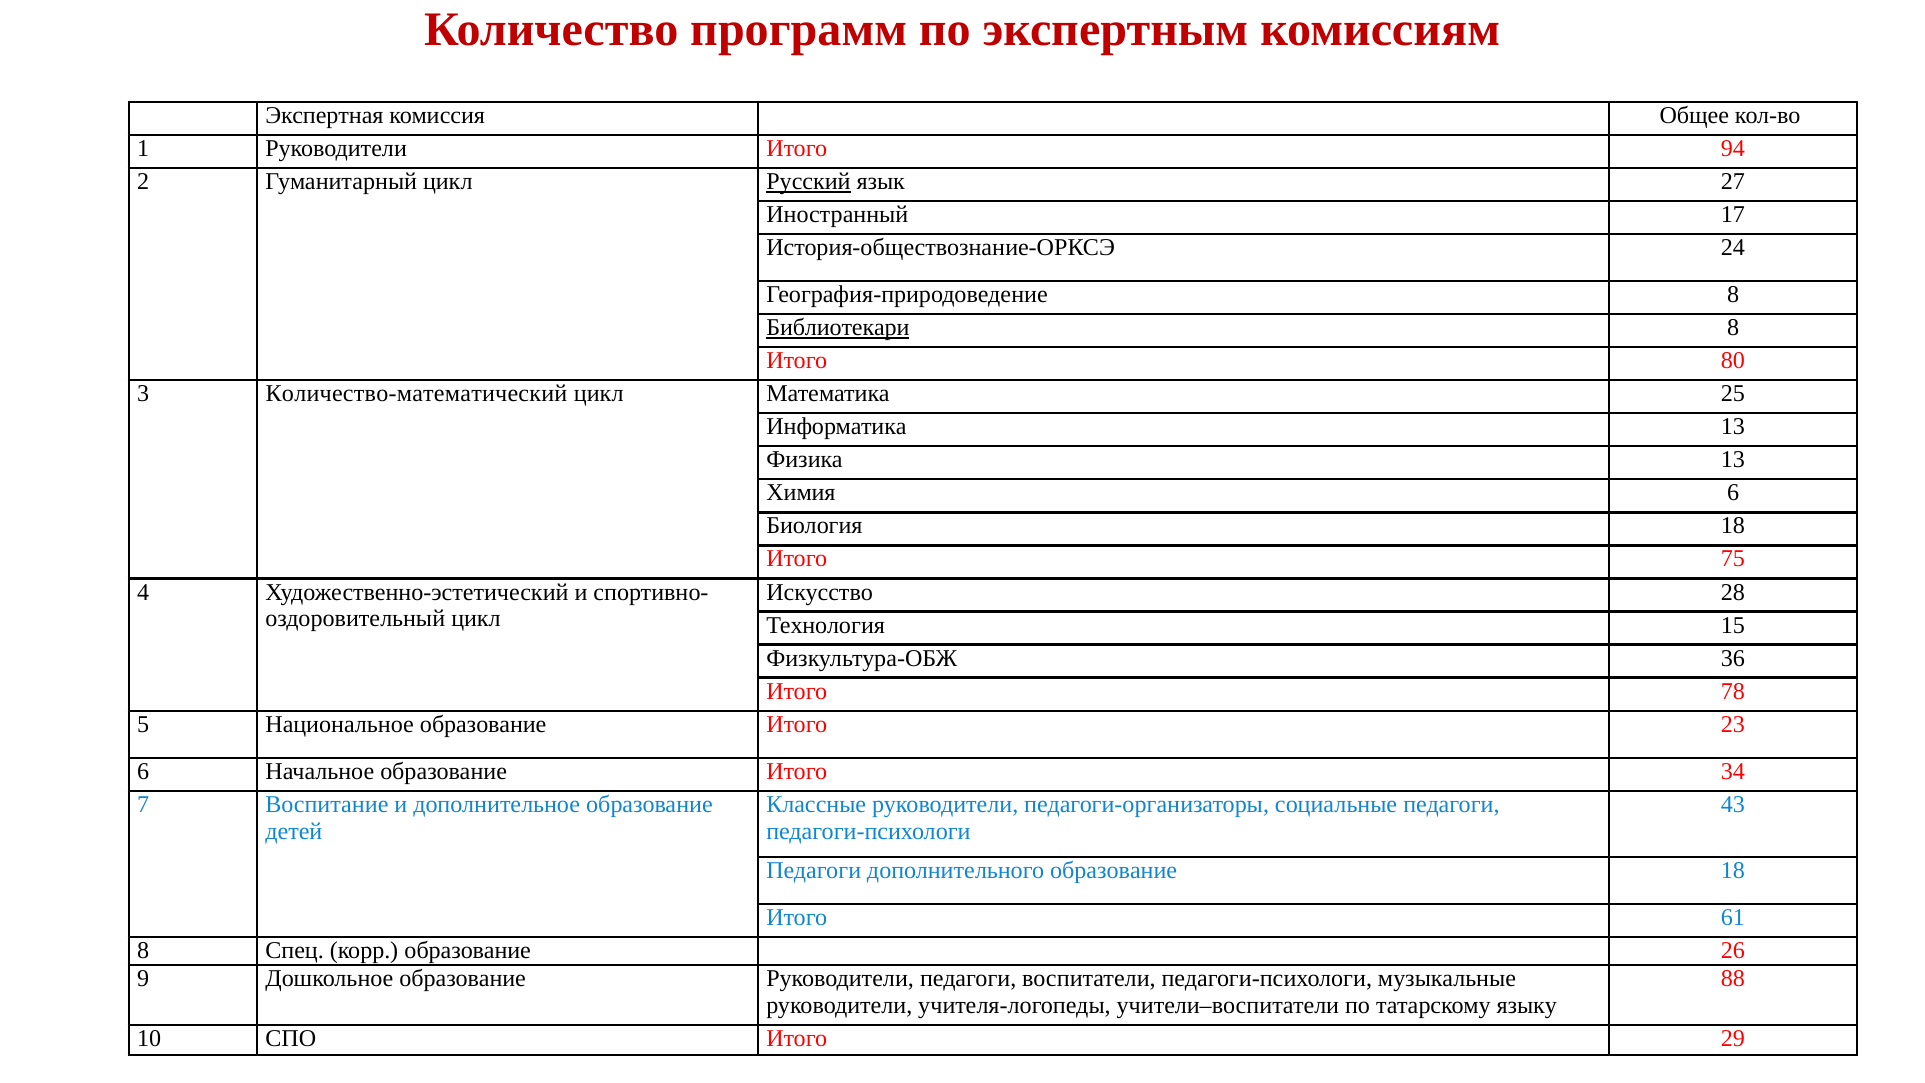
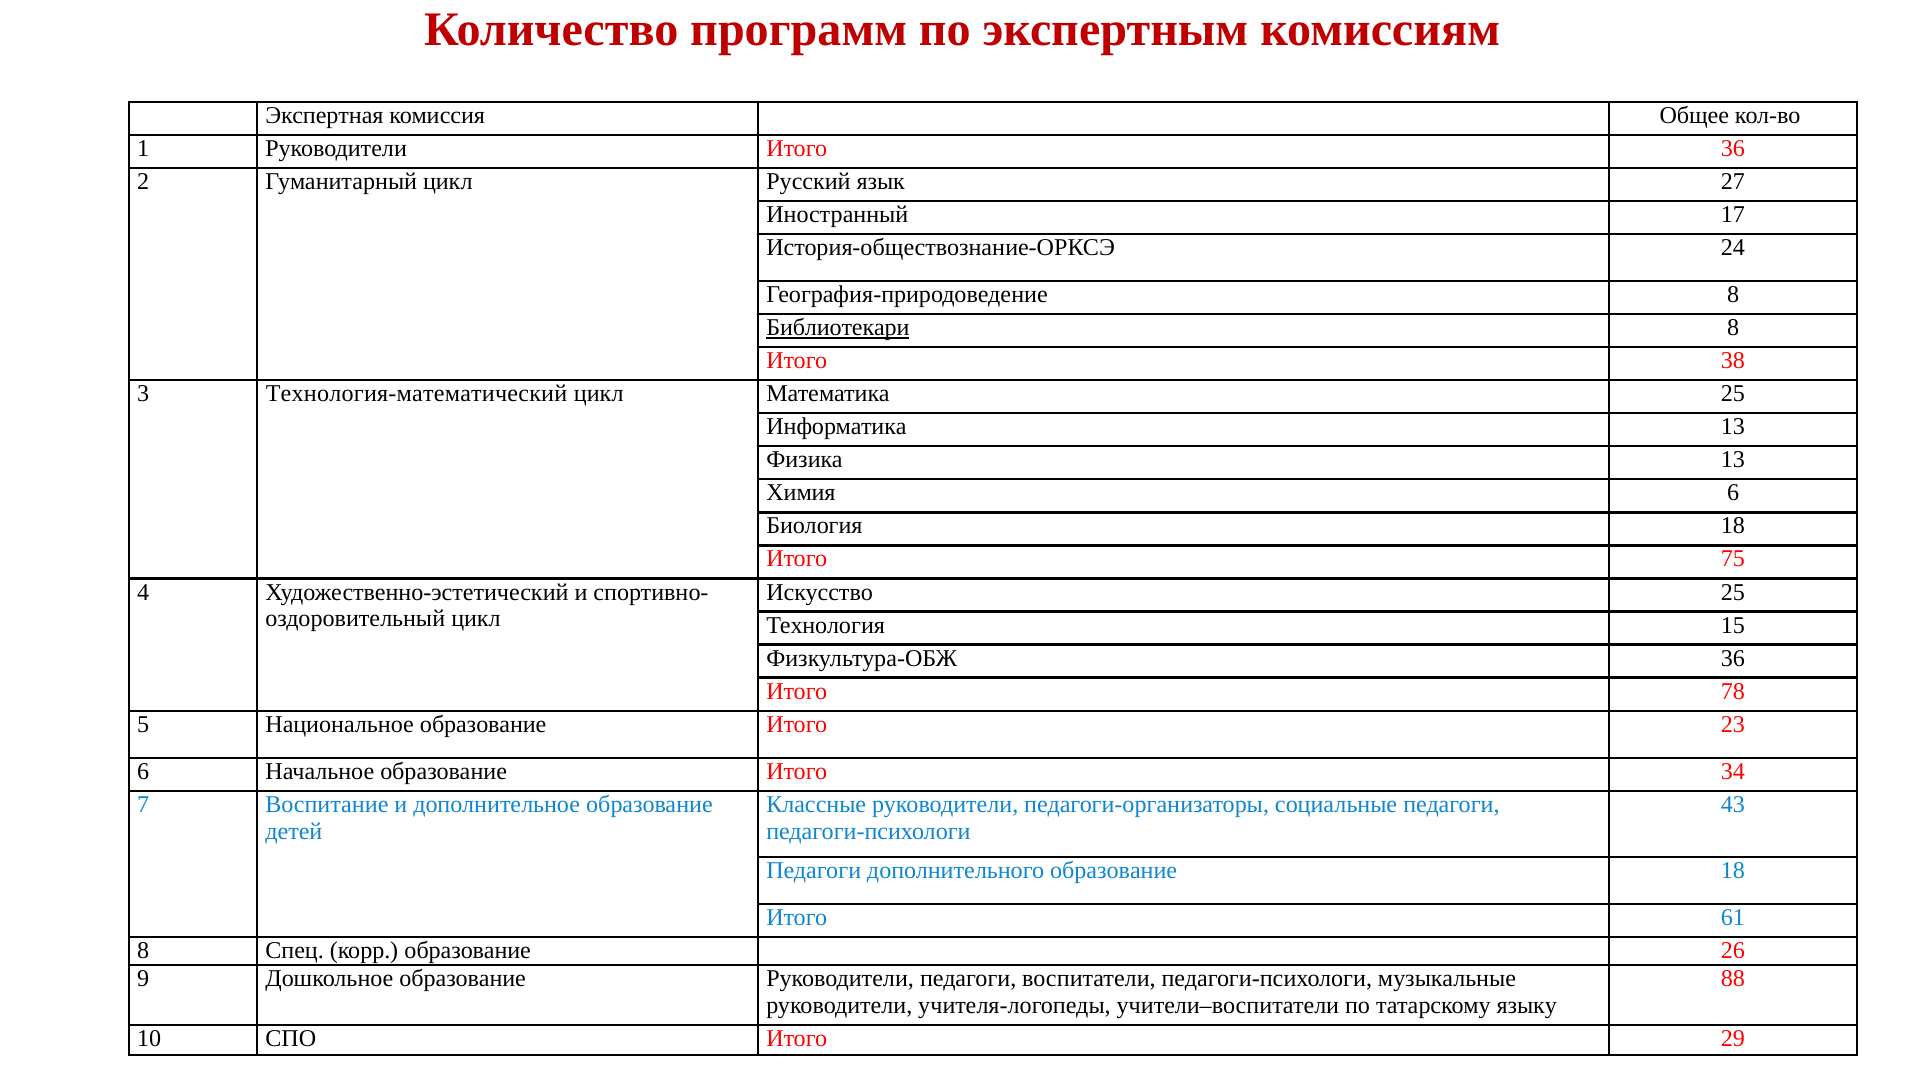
Итого 94: 94 -> 36
Русский underline: present -> none
80: 80 -> 38
Количество-математический: Количество-математический -> Технология-математический
Искусство 28: 28 -> 25
